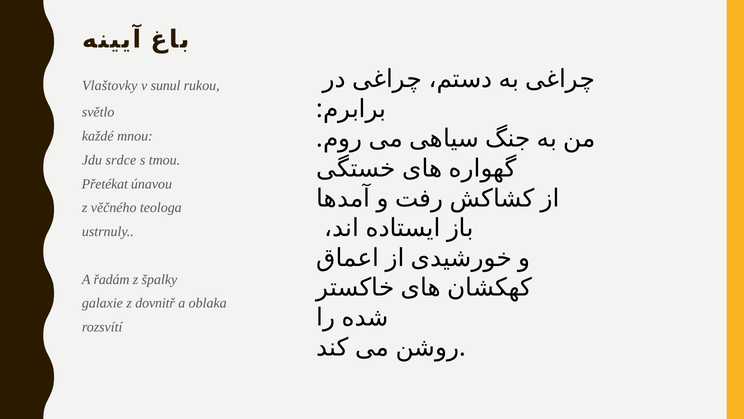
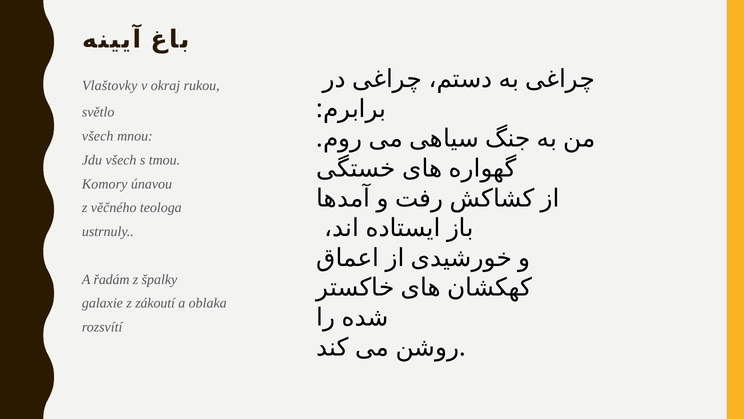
sunul: sunul -> okraj
každé at (98, 136): každé -> všech
Jdu srdce: srdce -> všech
Přetékat: Přetékat -> Komory
dovnitř: dovnitř -> zákoutí
